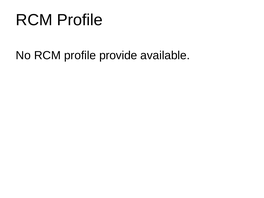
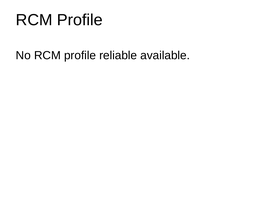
provide: provide -> reliable
